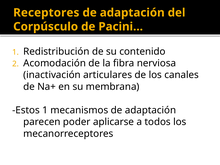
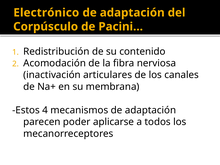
Receptores: Receptores -> Electrónico
Estos 1: 1 -> 4
